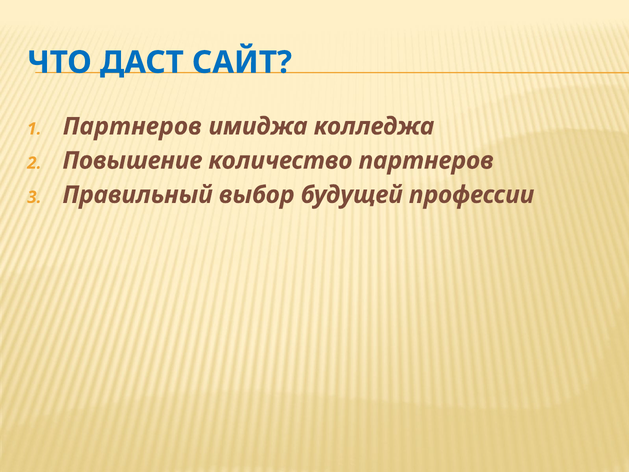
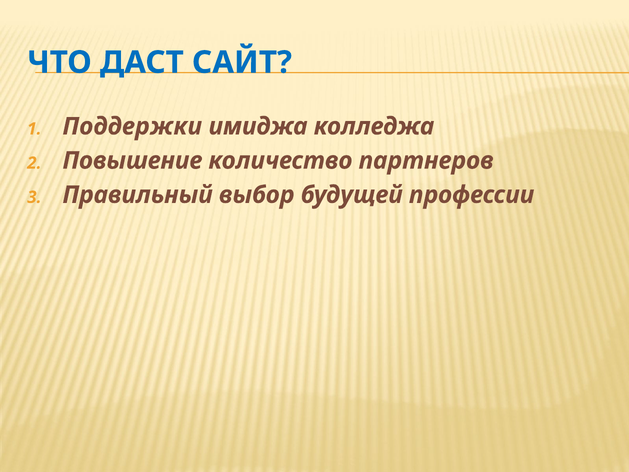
Партнеров at (132, 126): Партнеров -> Поддержки
